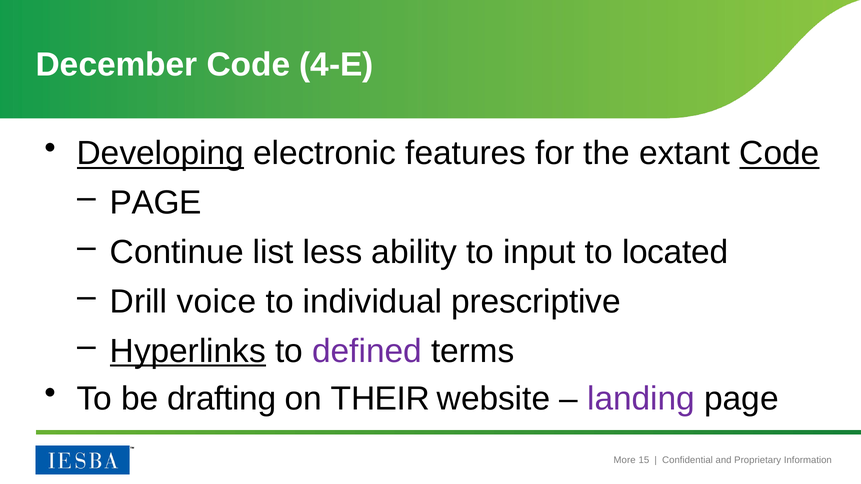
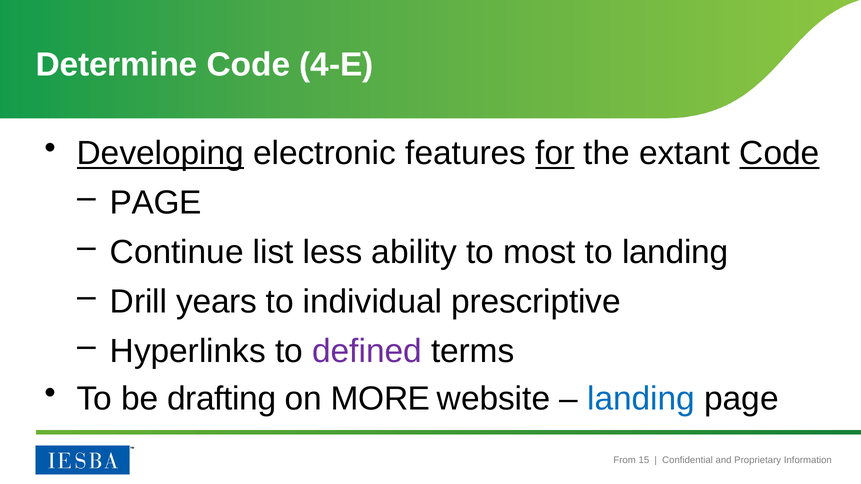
December: December -> Determine
for underline: none -> present
input: input -> most
to located: located -> landing
voice: voice -> years
Hyperlinks underline: present -> none
THEIR: THEIR -> MORE
landing at (641, 399) colour: purple -> blue
More: More -> From
